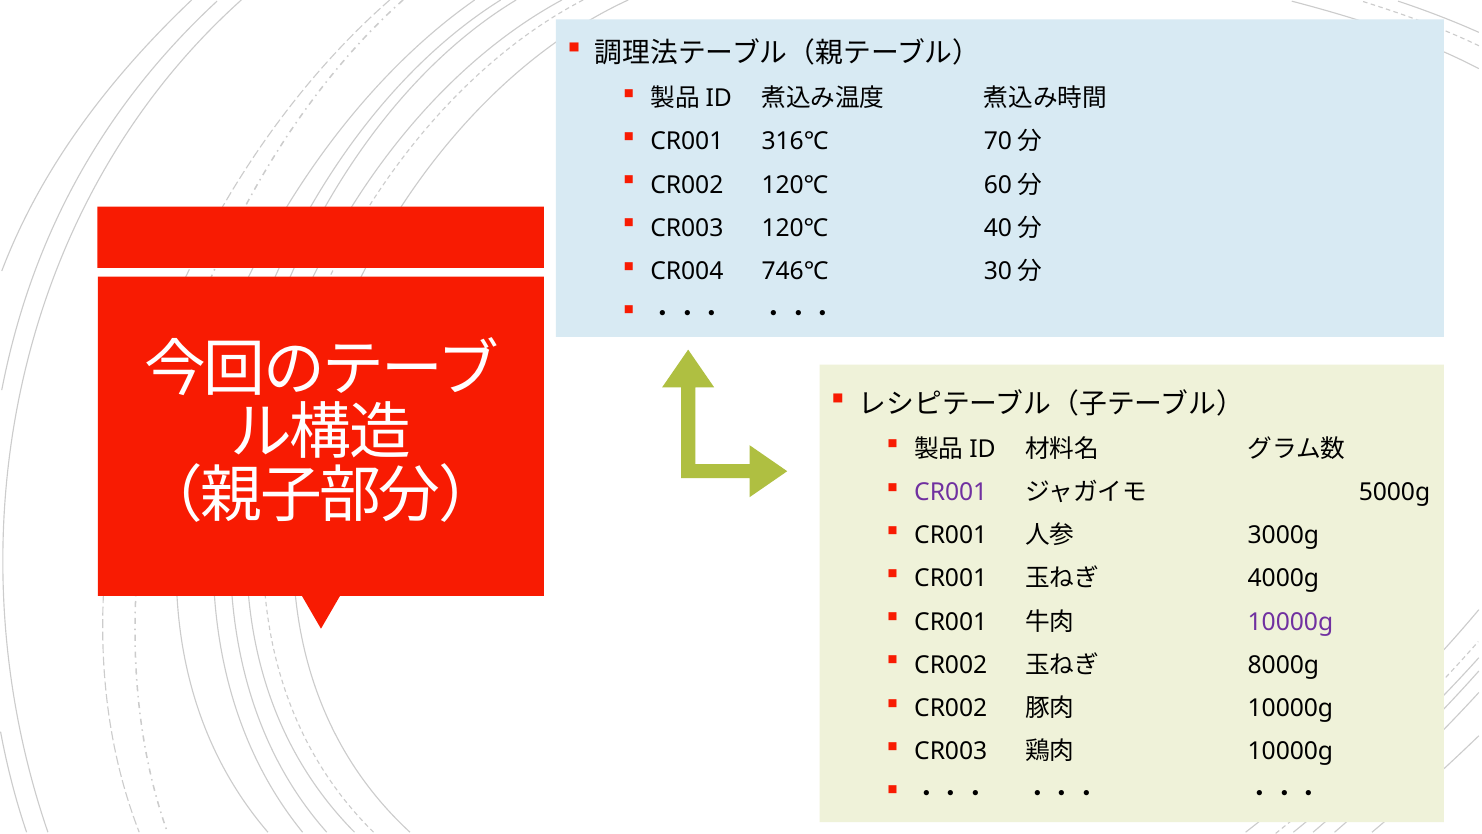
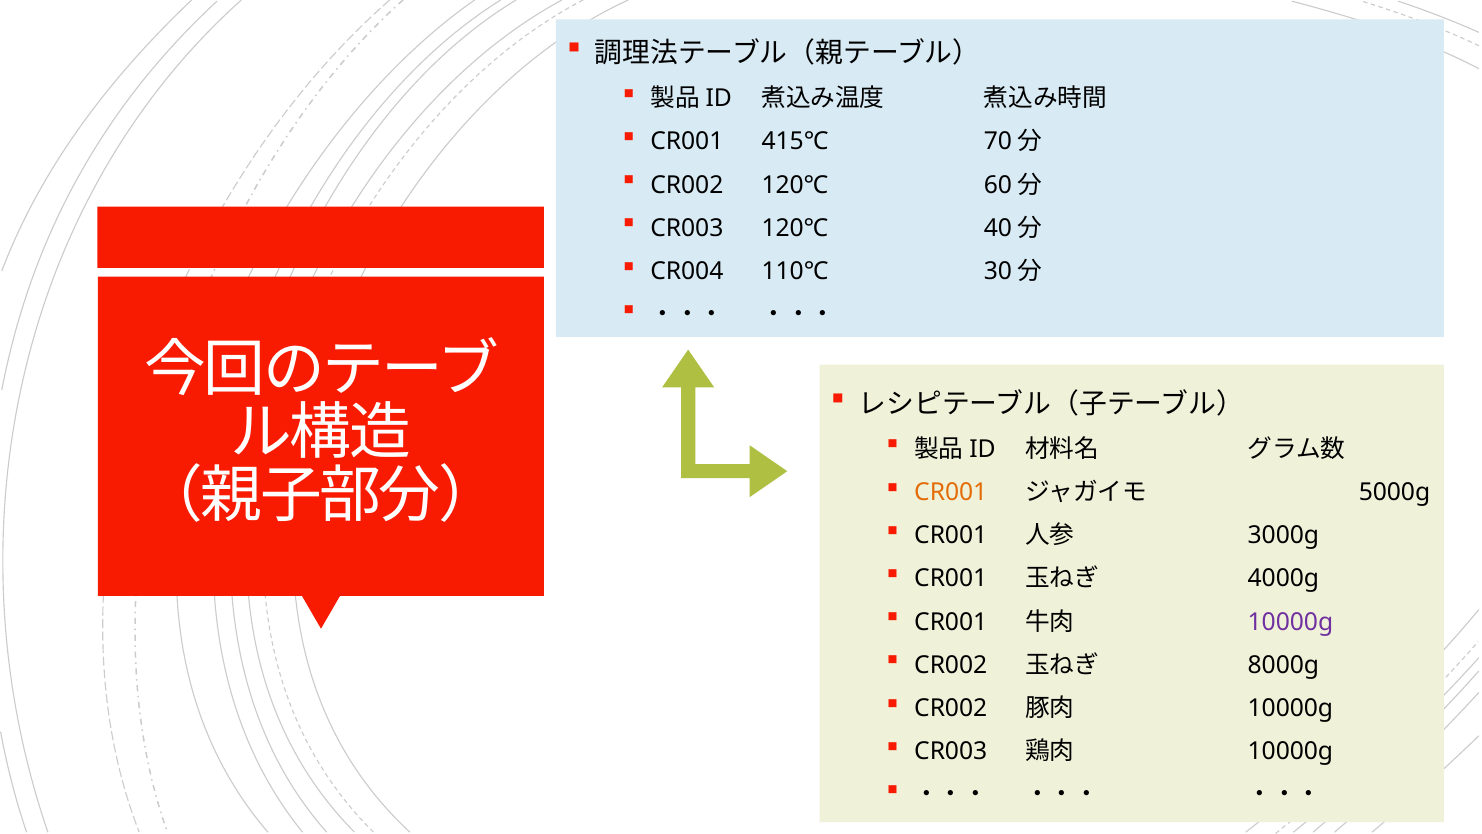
316℃: 316℃ -> 415℃
746℃: 746℃ -> 110℃
CR001 at (951, 492) colour: purple -> orange
